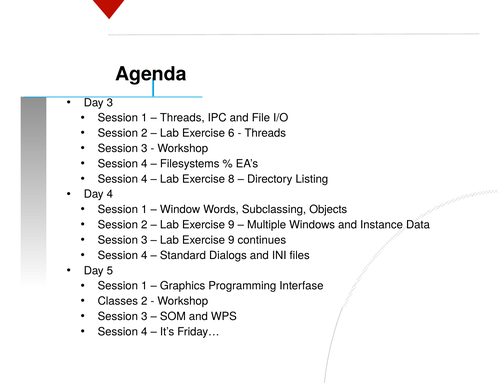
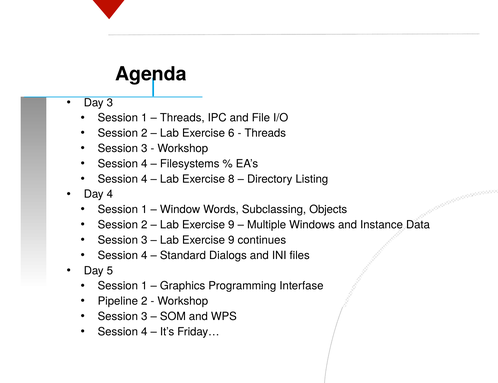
Classes: Classes -> Pipeline
